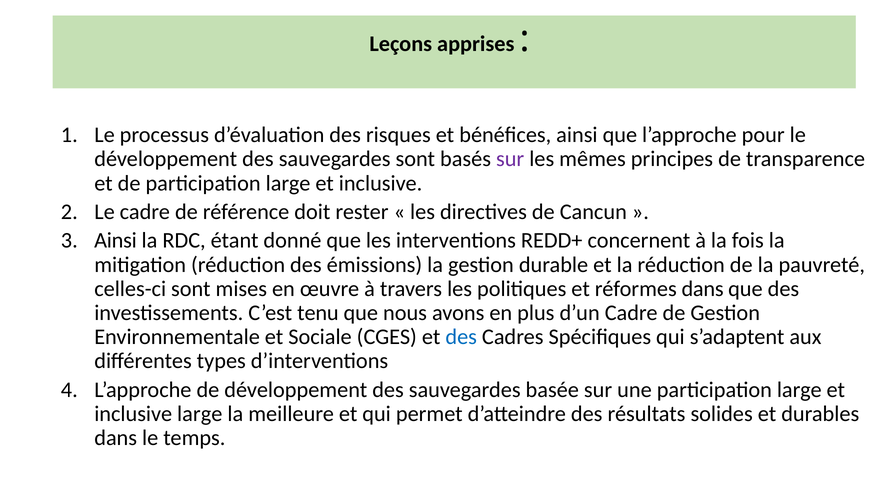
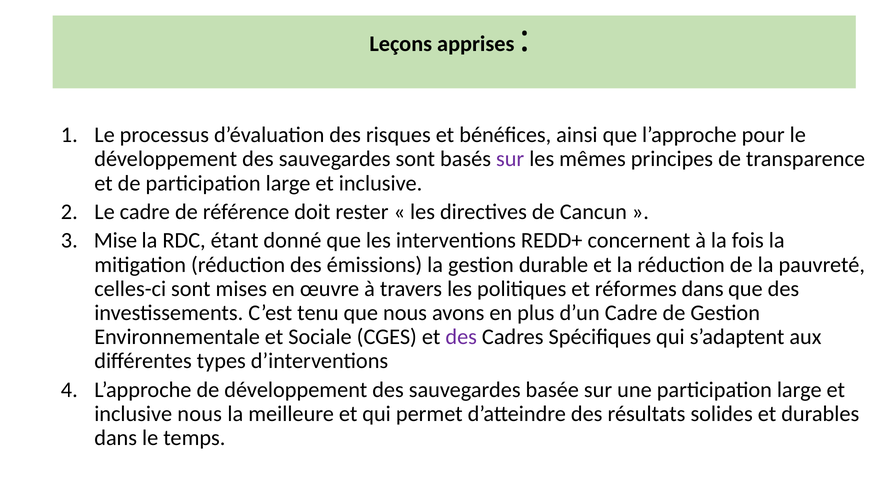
Ainsi at (116, 241): Ainsi -> Mise
des at (461, 337) colour: blue -> purple
inclusive large: large -> nous
